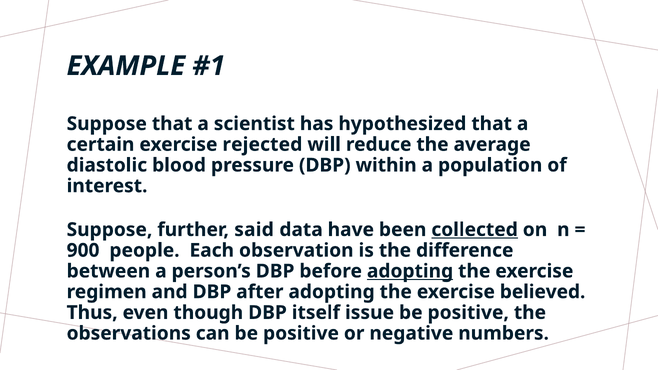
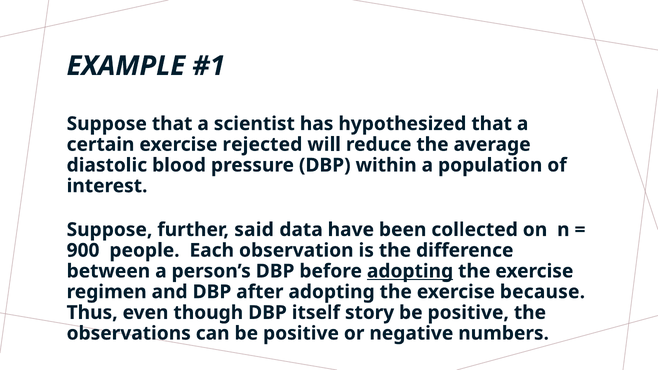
collected underline: present -> none
believed: believed -> because
issue: issue -> story
